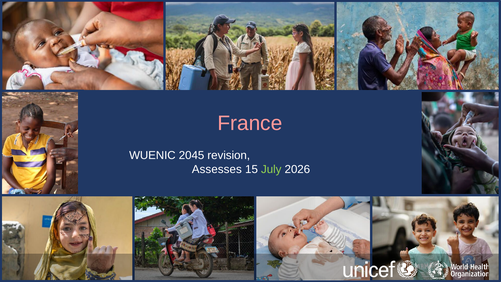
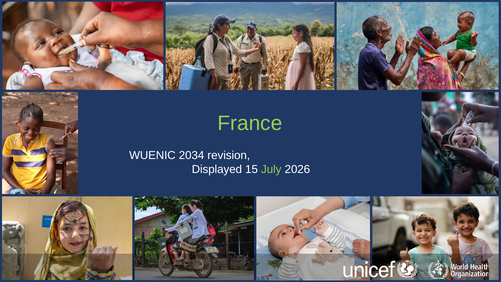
France colour: pink -> light green
2045: 2045 -> 2034
Assesses: Assesses -> Displayed
